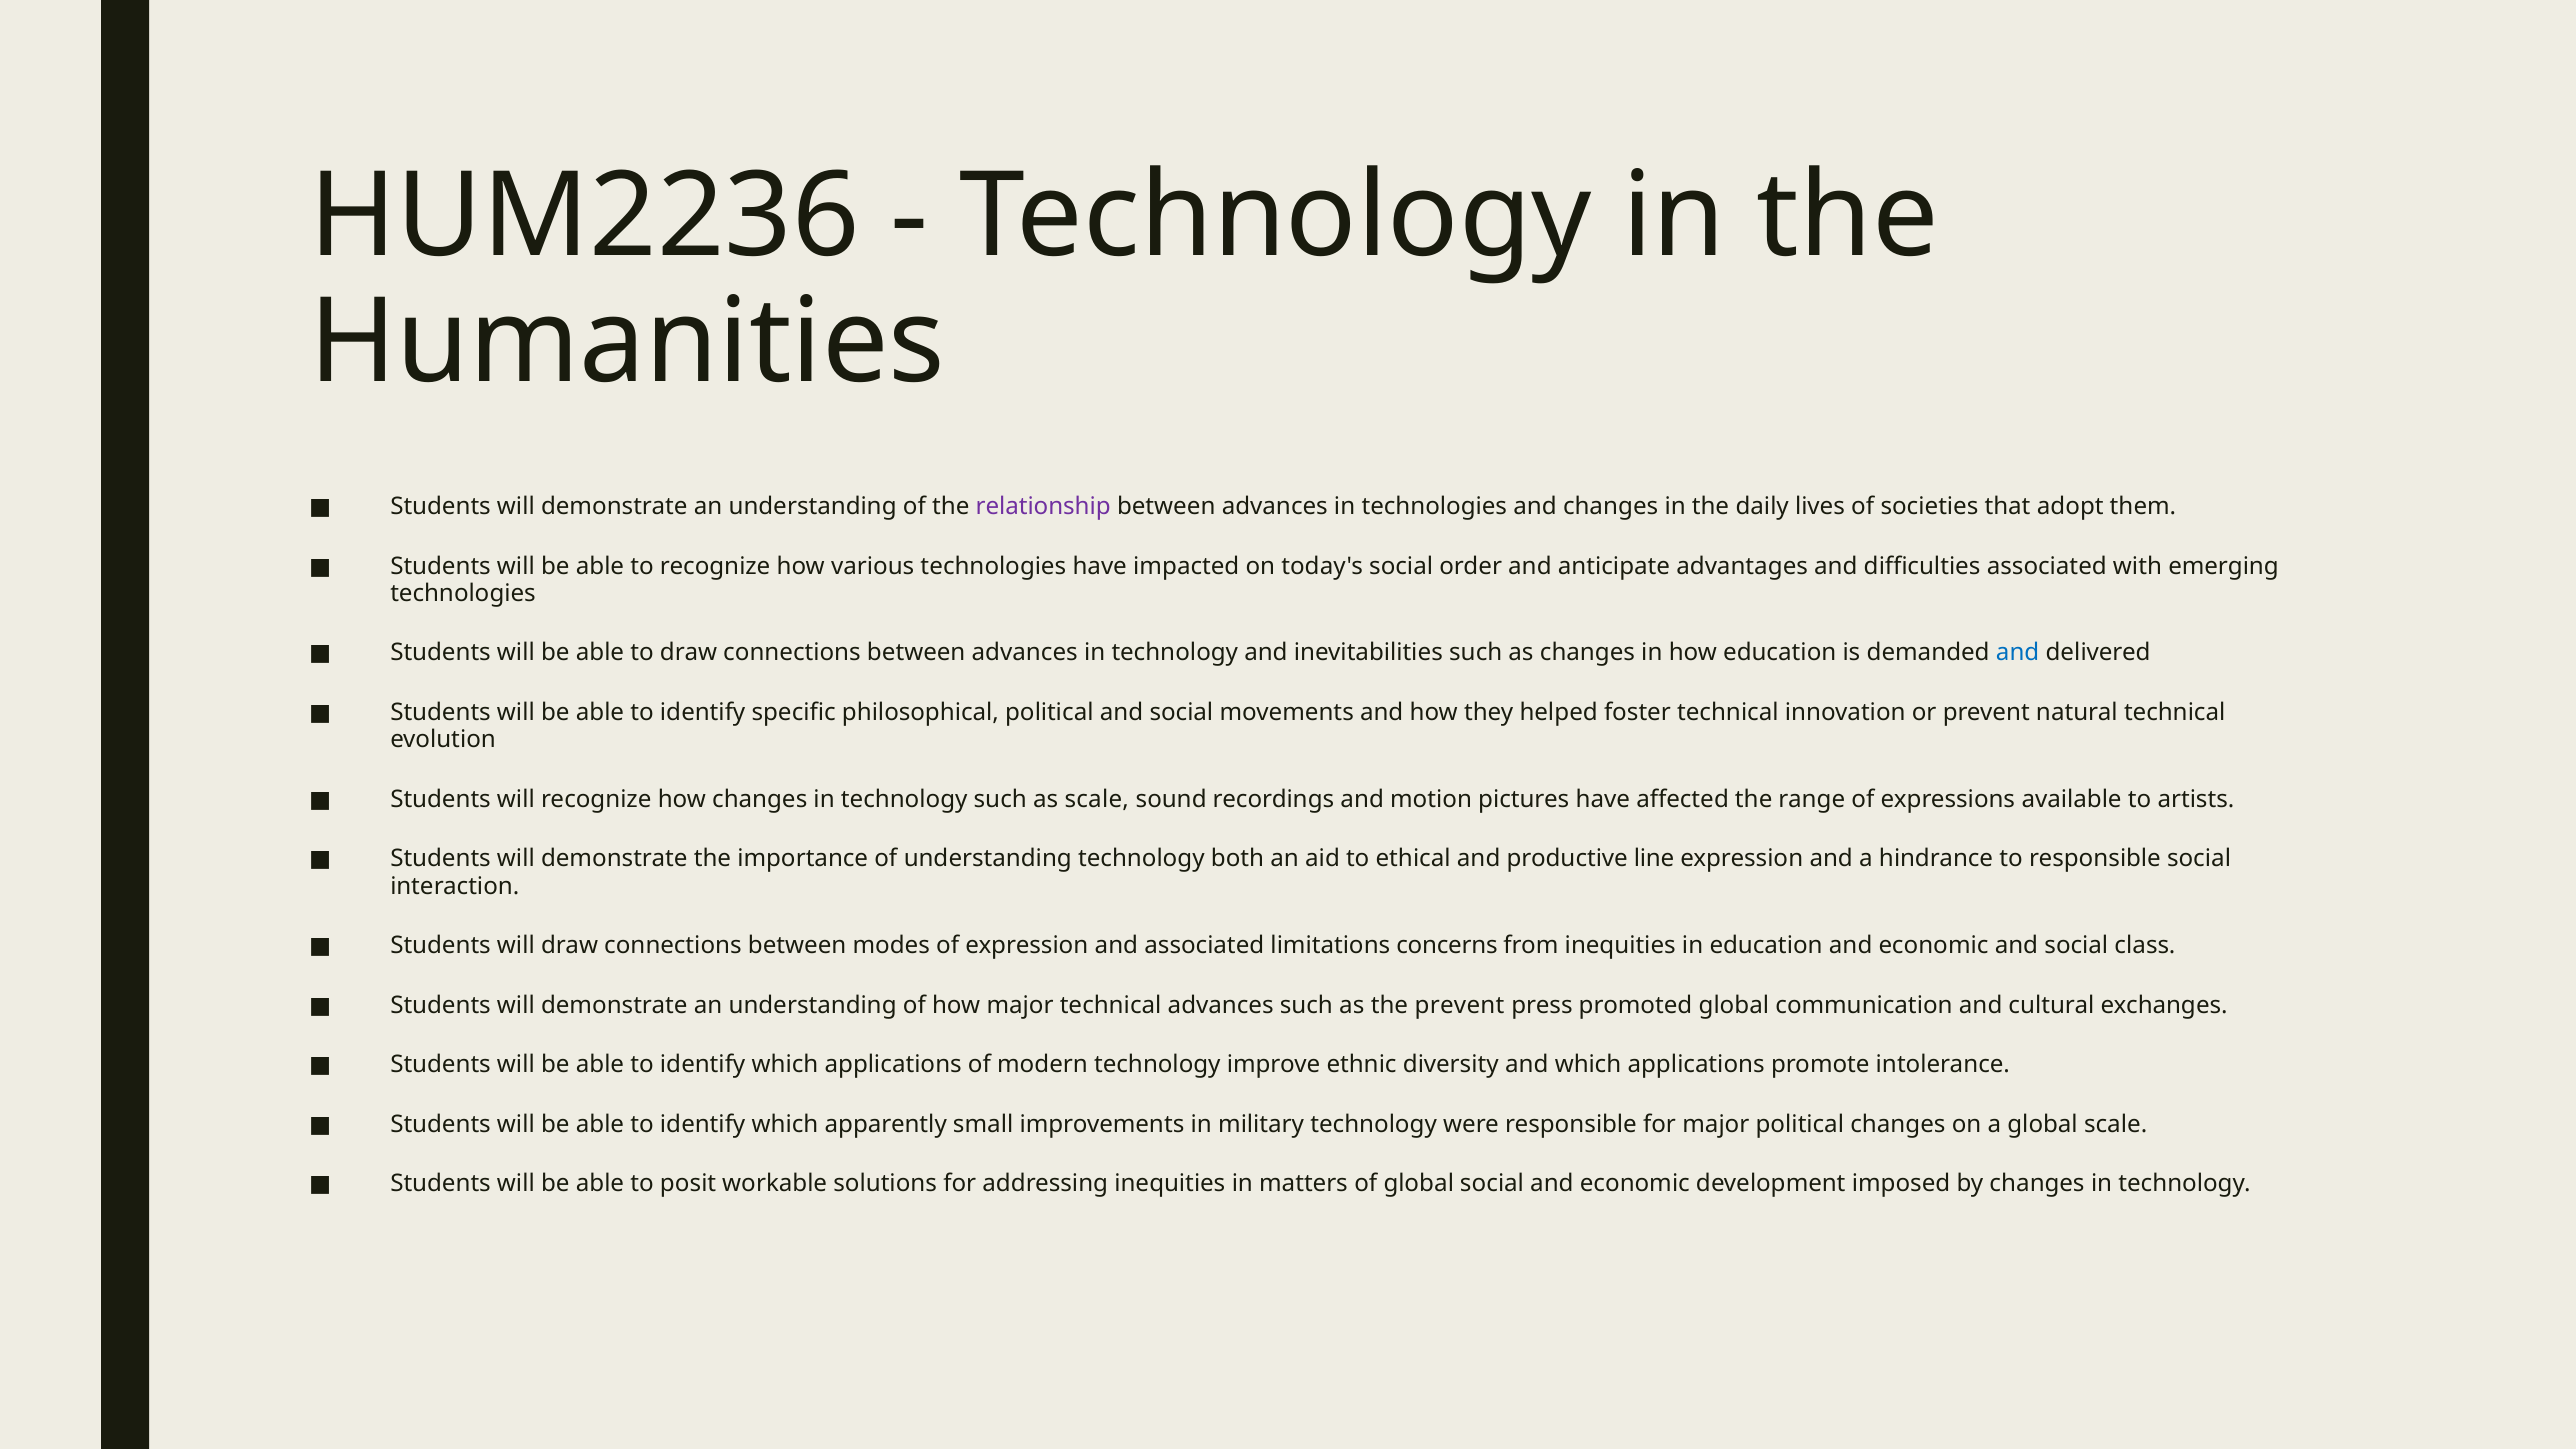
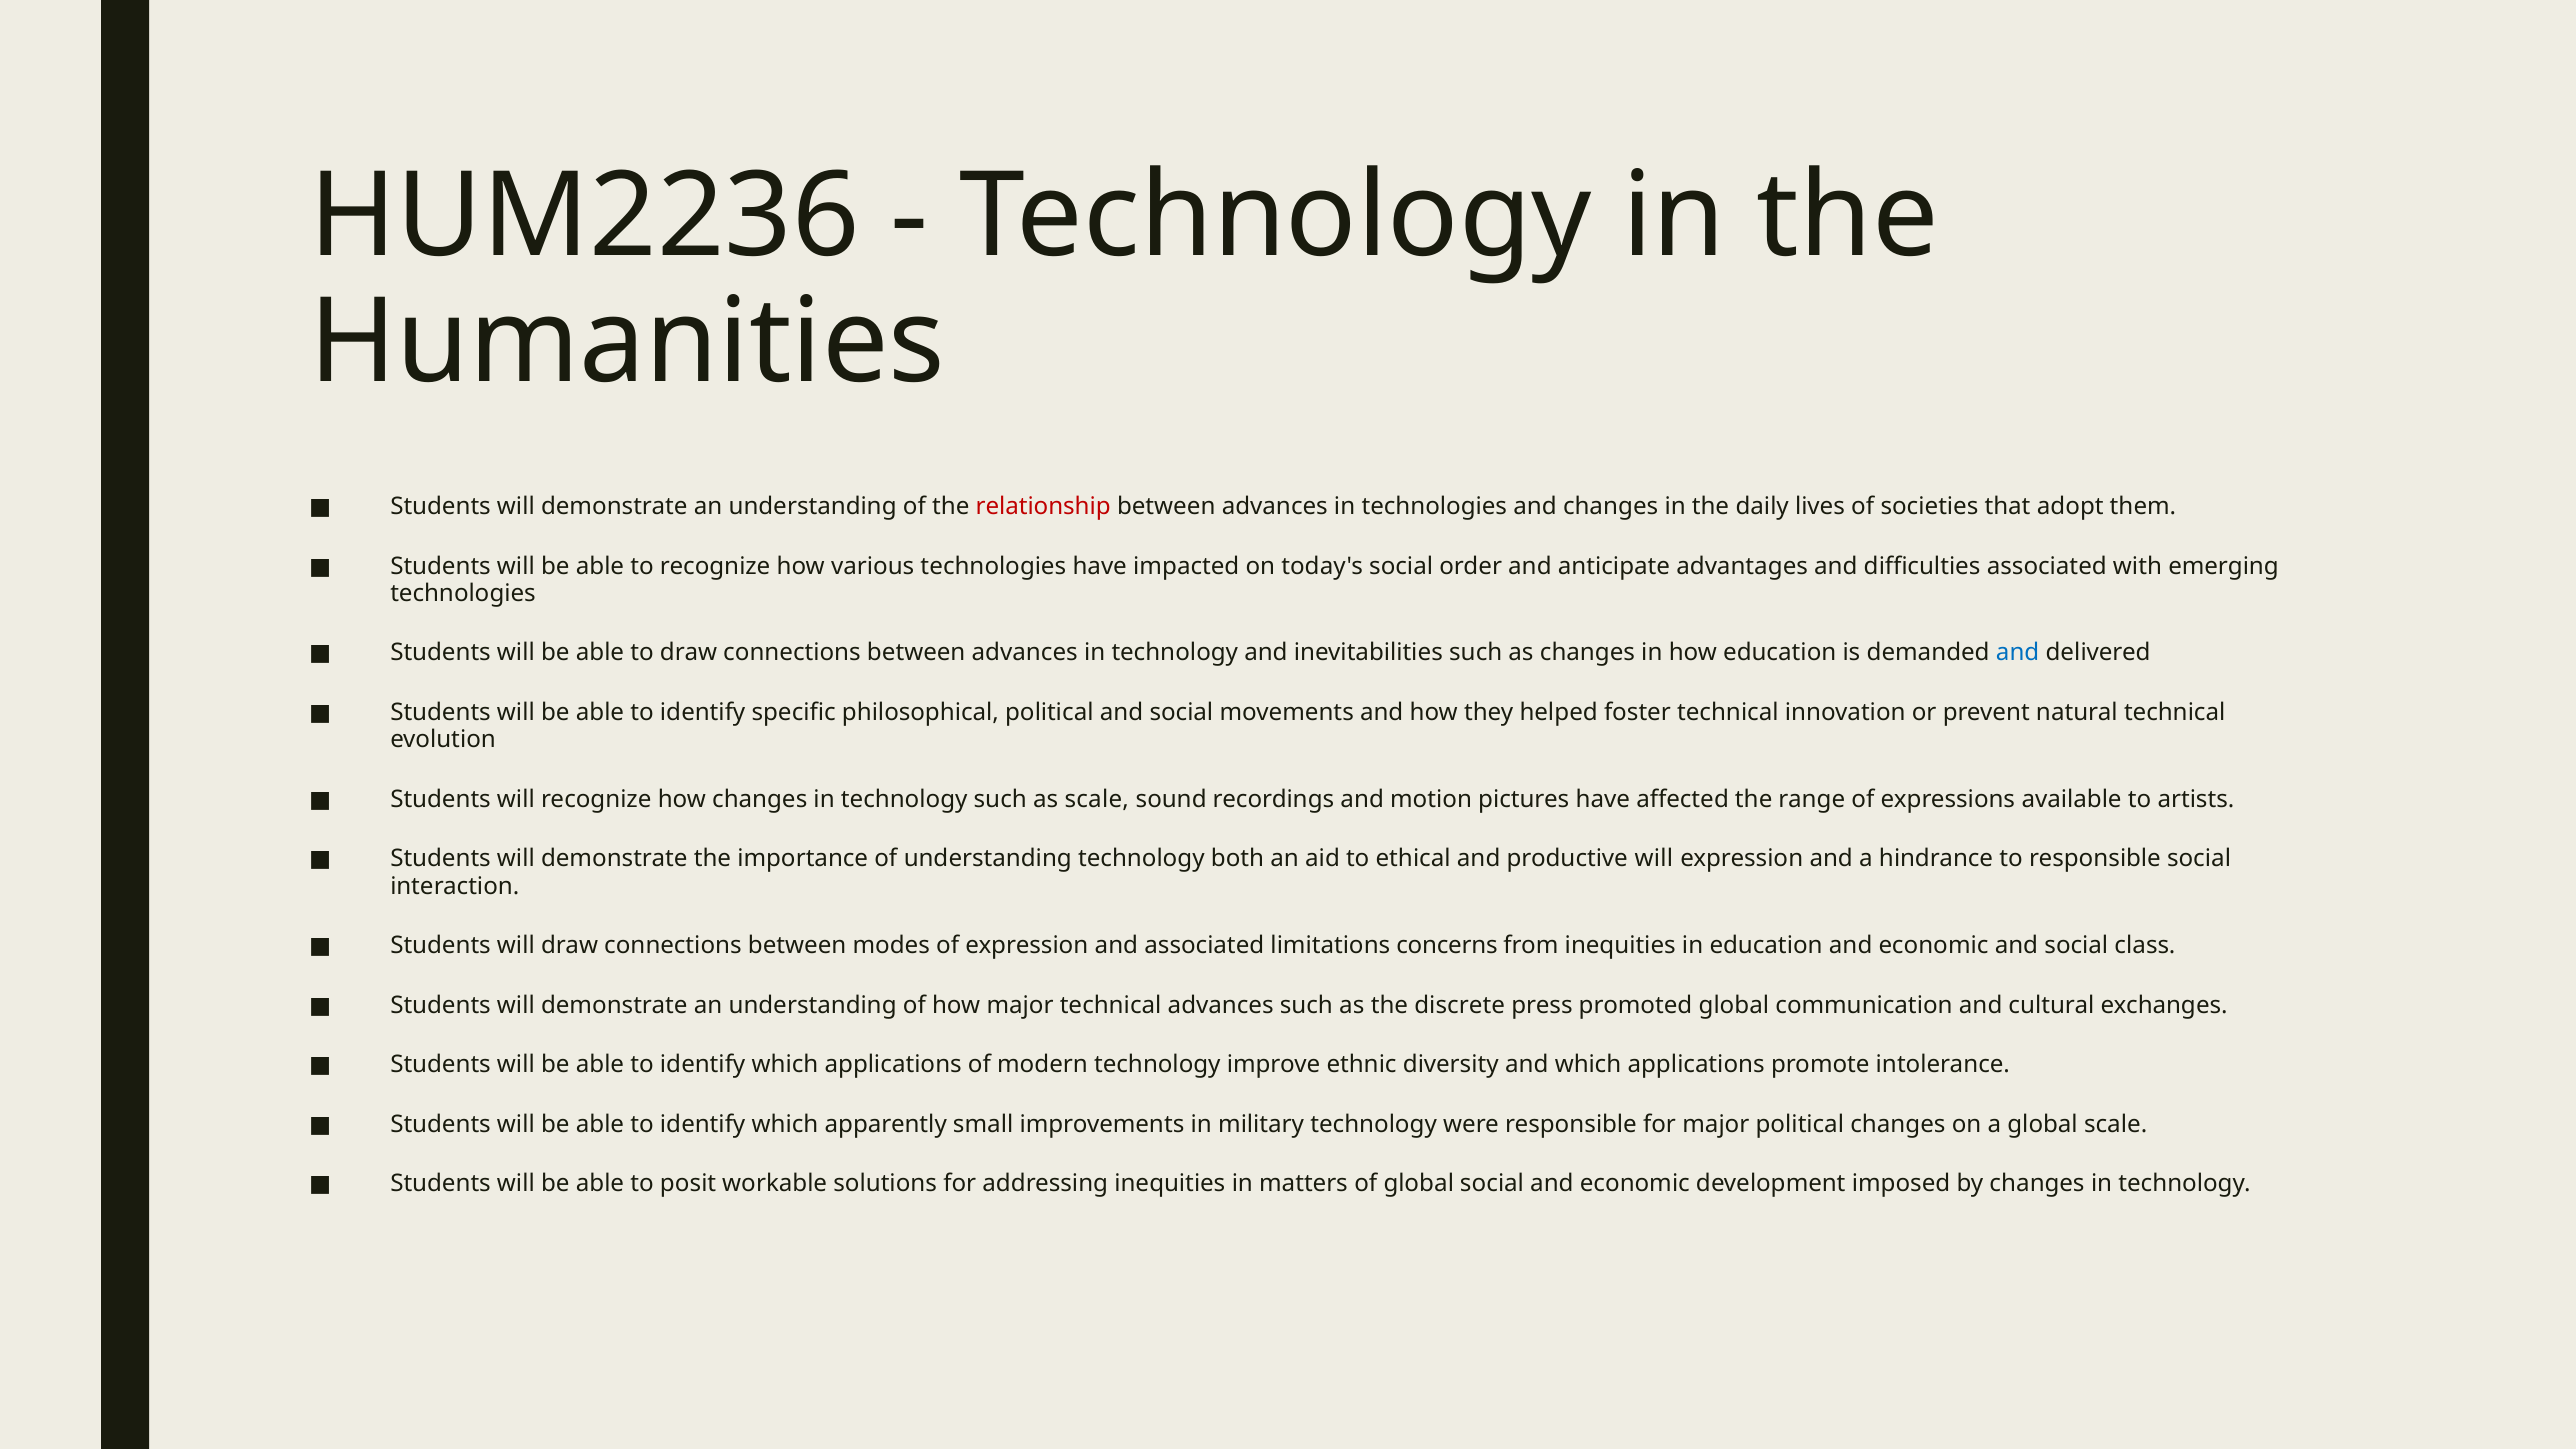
relationship colour: purple -> red
productive line: line -> will
the prevent: prevent -> discrete
